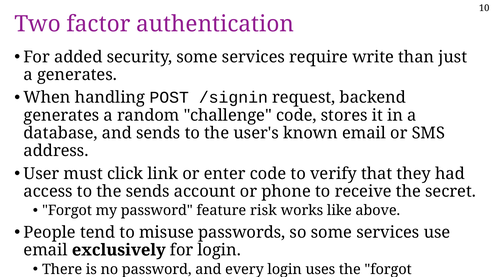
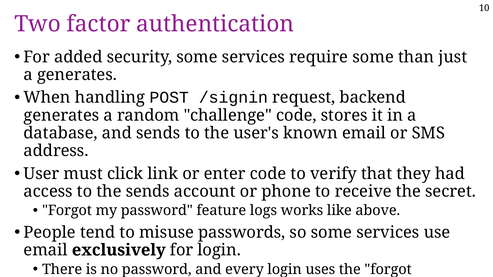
require write: write -> some
risk: risk -> logs
